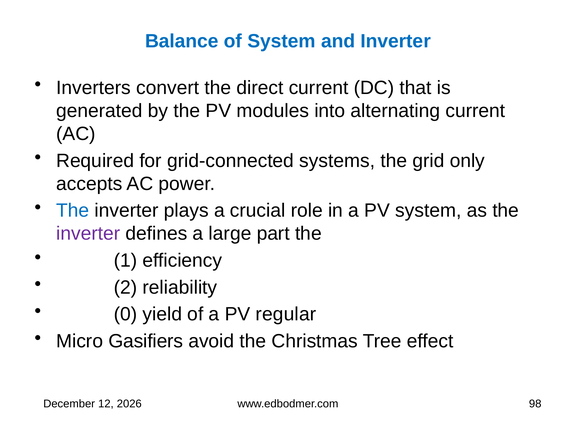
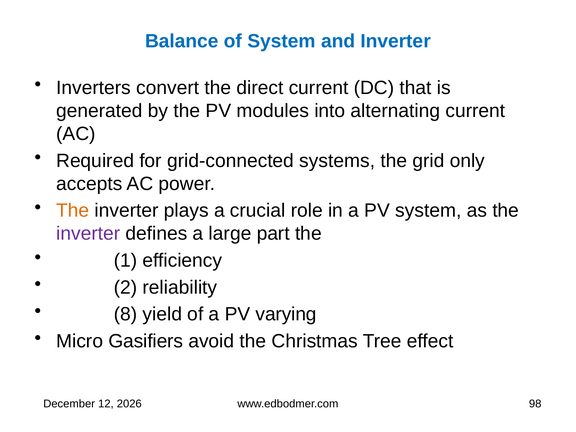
The at (73, 211) colour: blue -> orange
0: 0 -> 8
regular: regular -> varying
